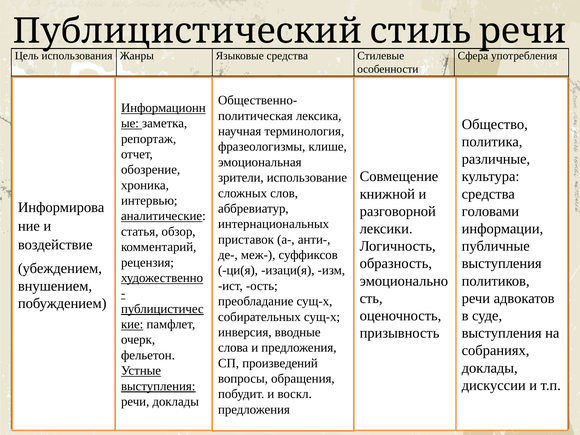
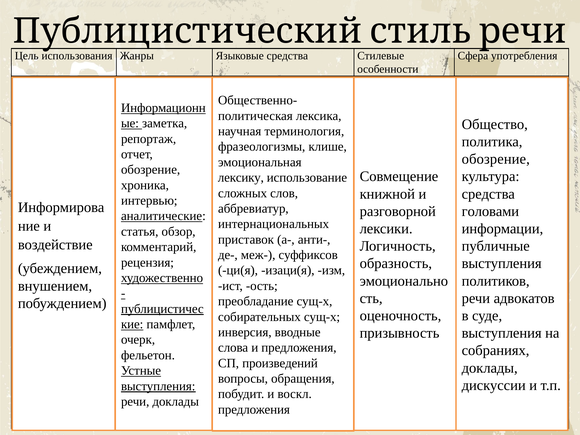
различные at (496, 159): различные -> обозрение
зрители: зрители -> лексику
